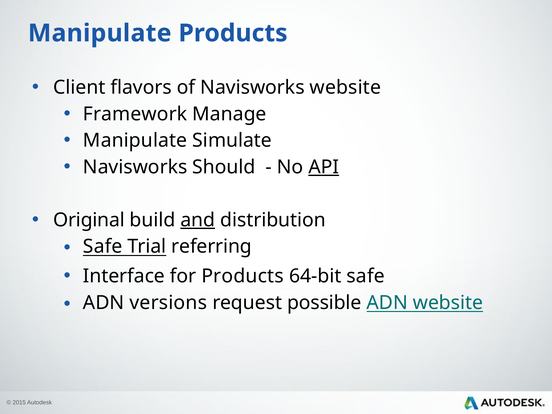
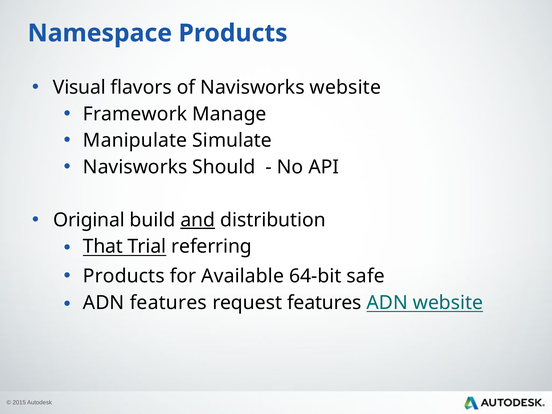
Manipulate at (100, 33): Manipulate -> Namespace
Client: Client -> Visual
API underline: present -> none
Safe at (103, 247): Safe -> That
Interface at (124, 276): Interface -> Products
for Products: Products -> Available
ADN versions: versions -> features
request possible: possible -> features
